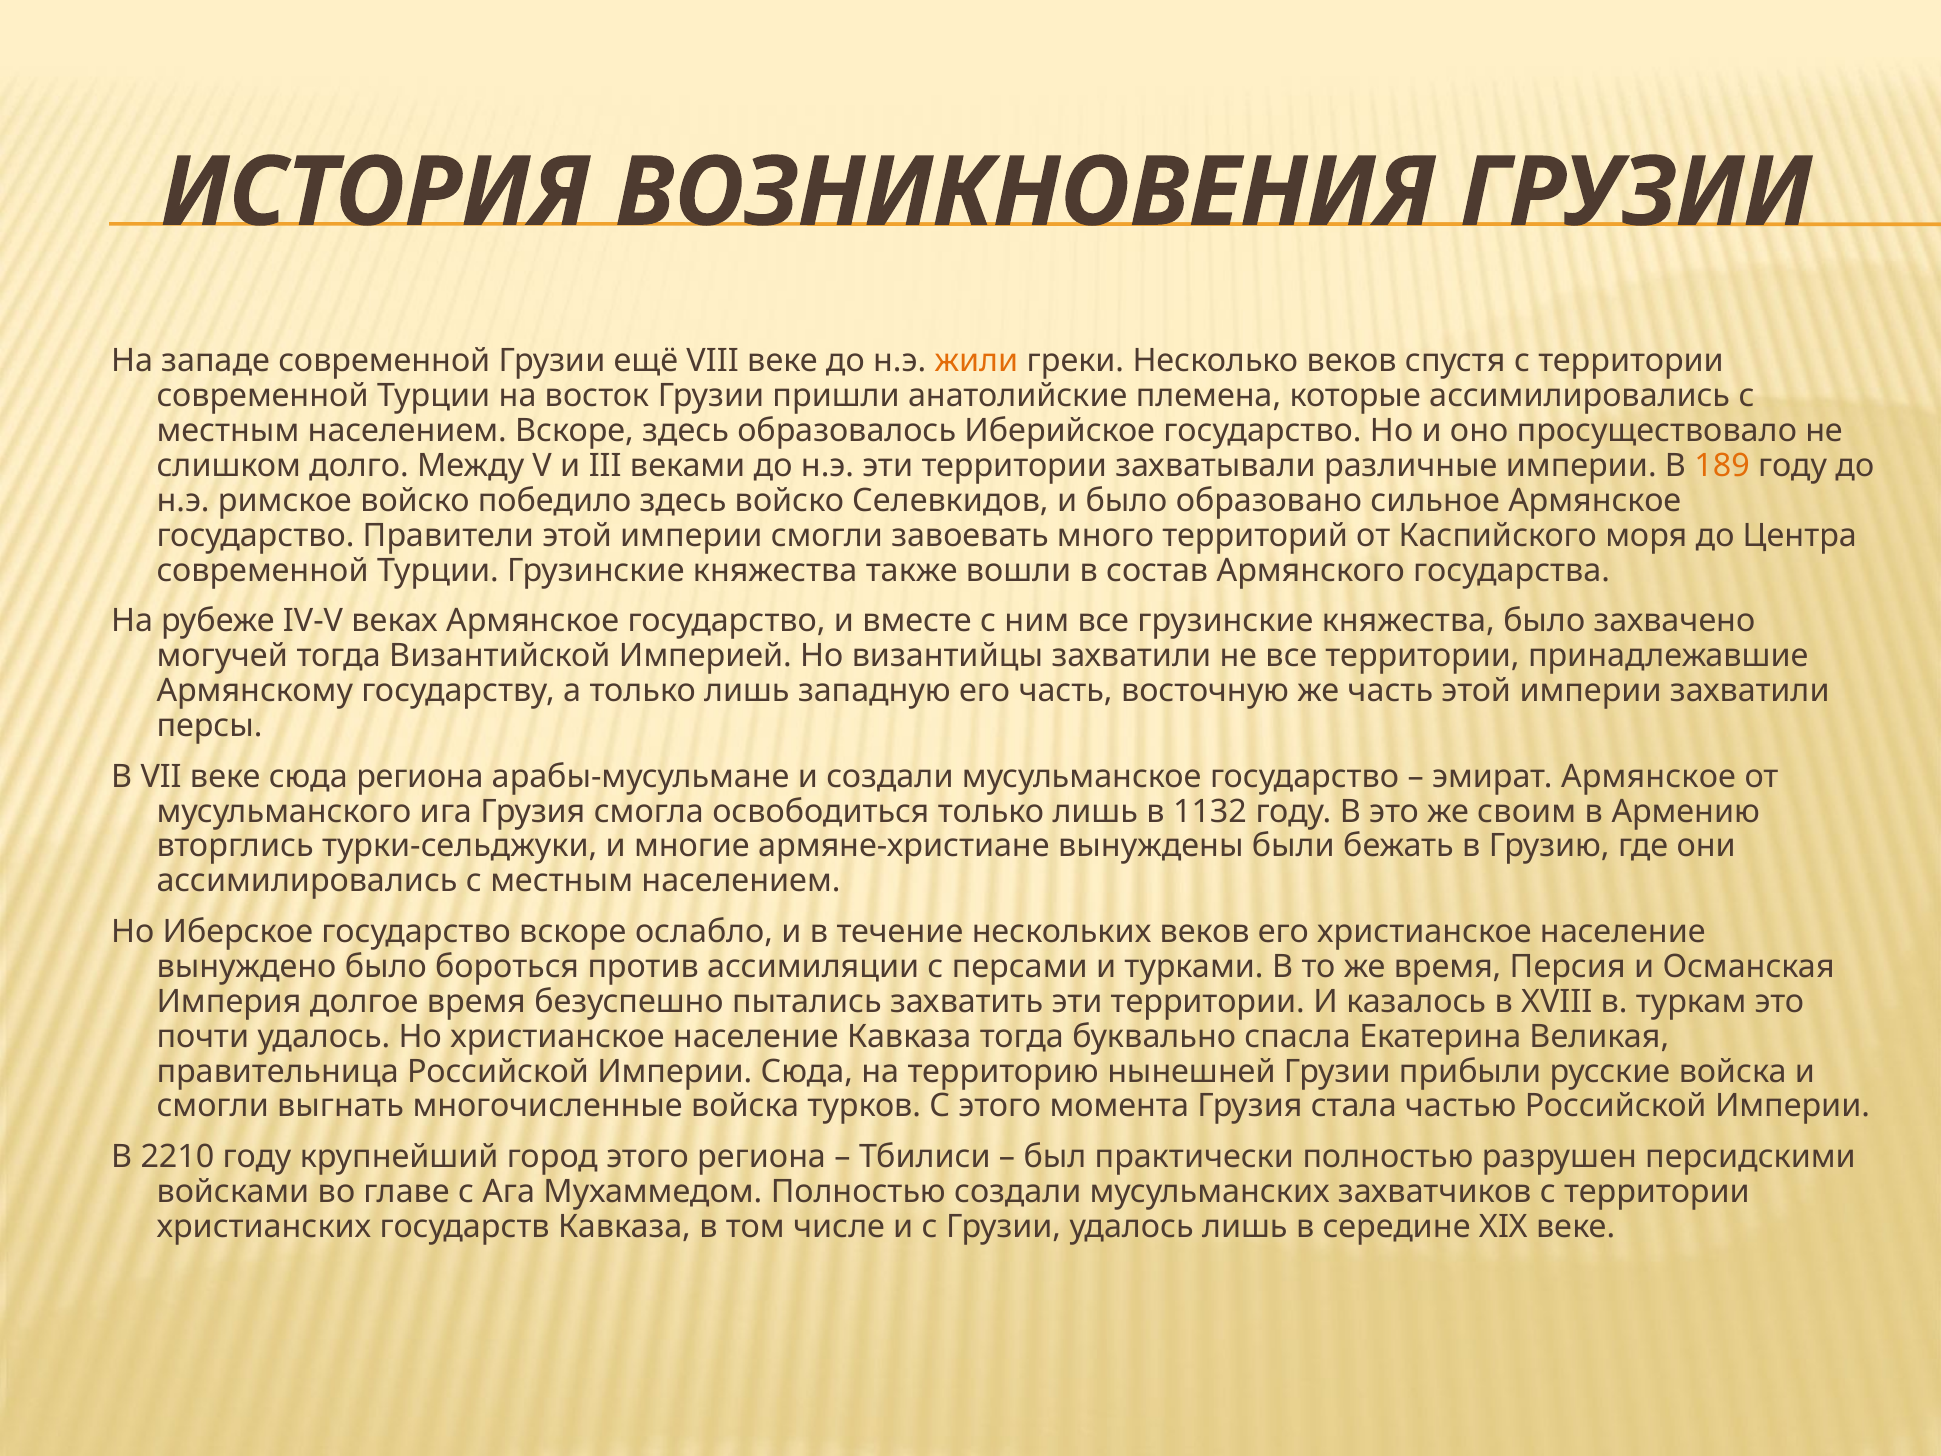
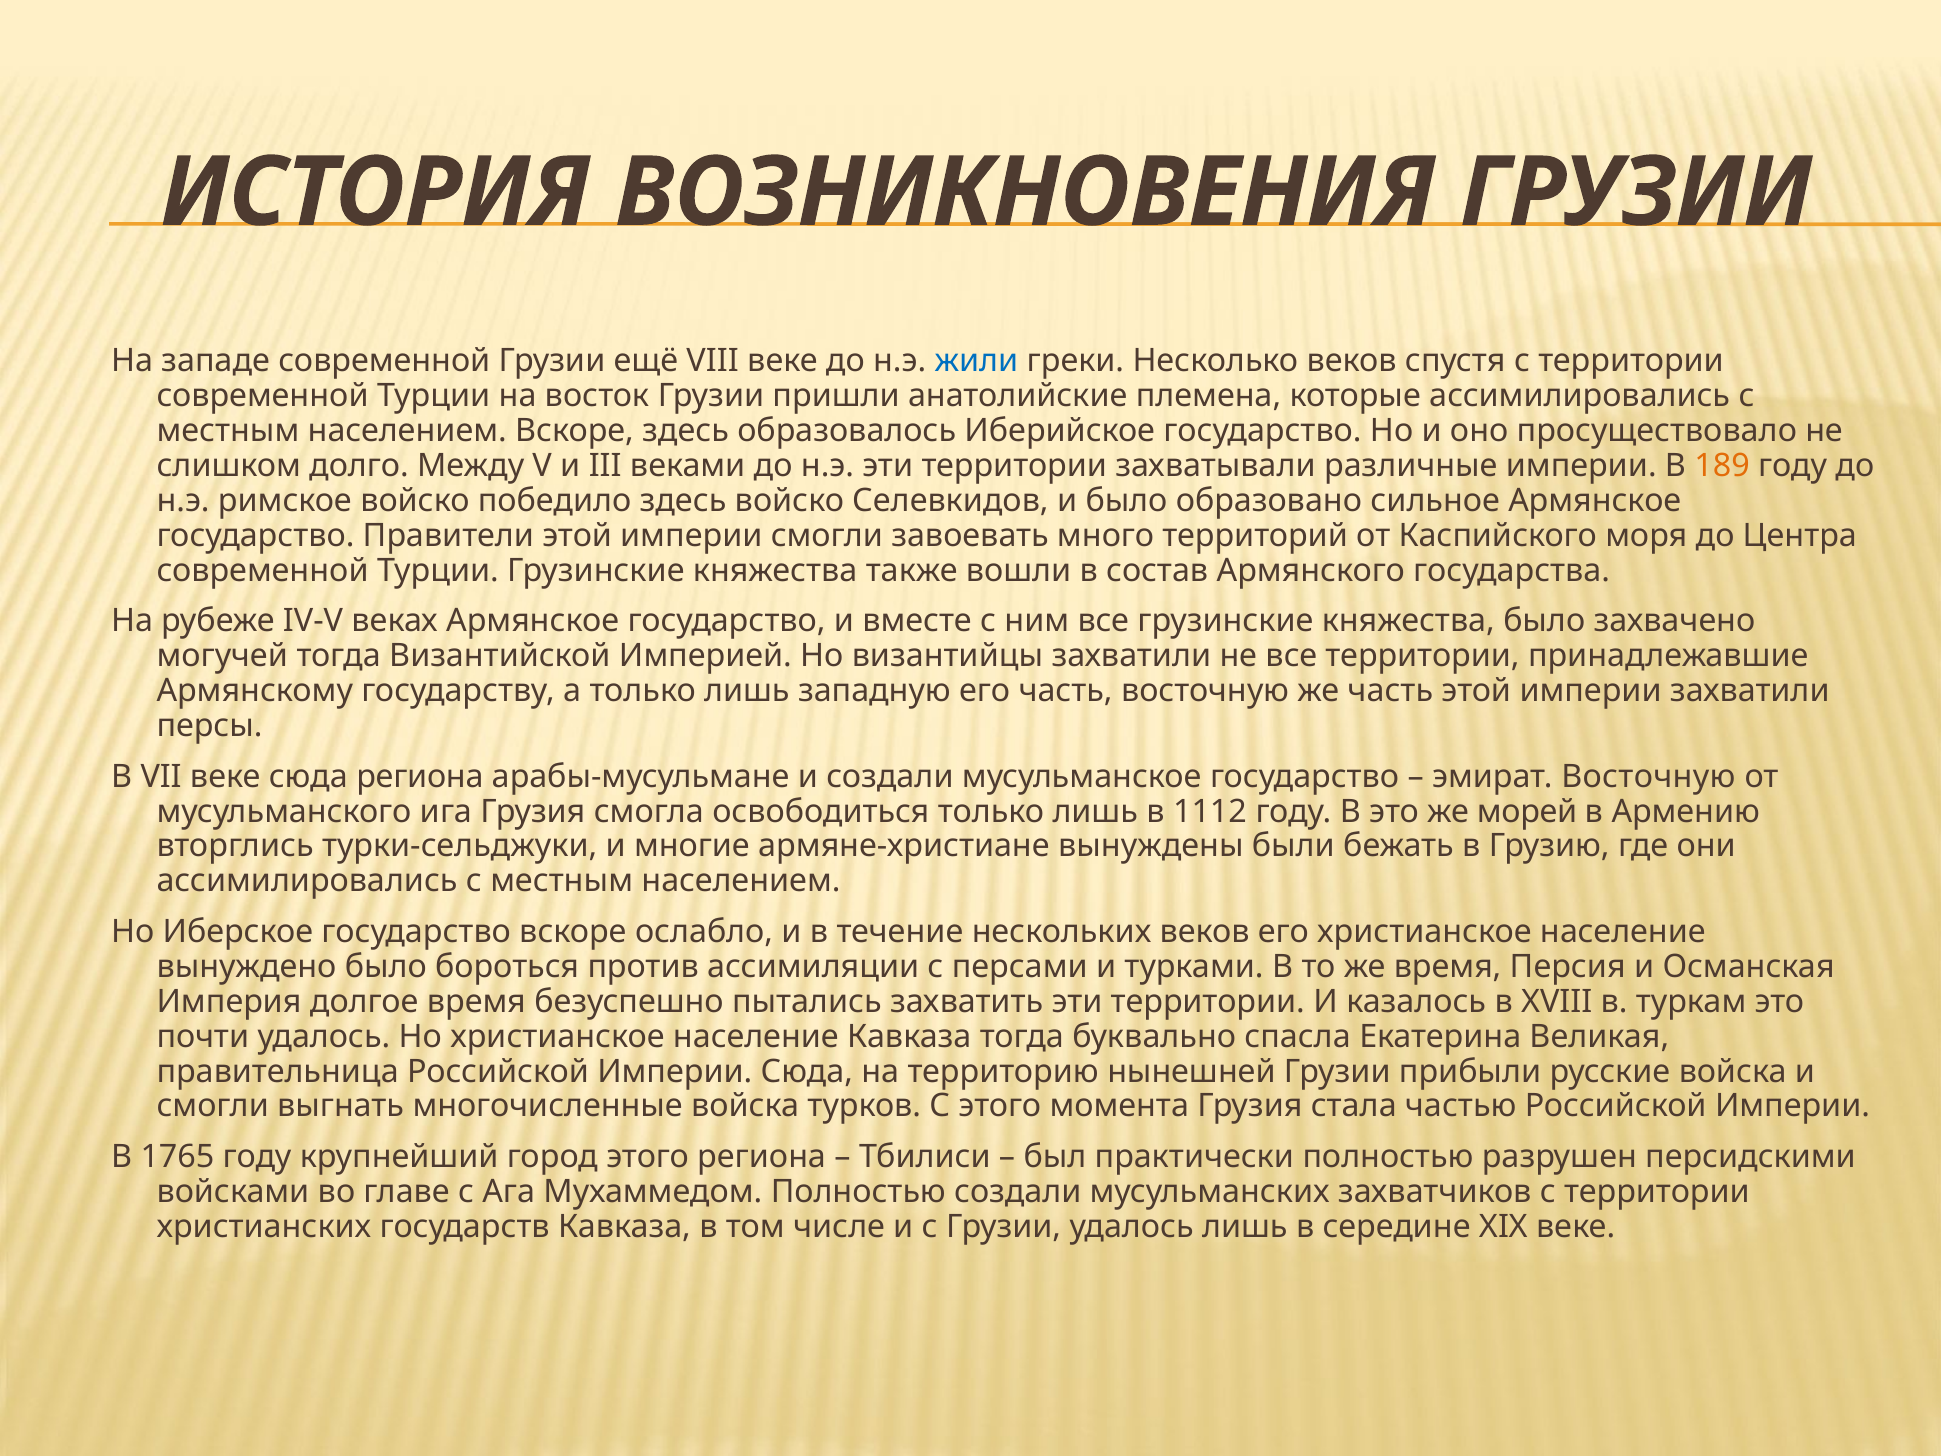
жили colour: orange -> blue
эмират Армянское: Армянское -> Восточную
1132: 1132 -> 1112
своим: своим -> морей
2210: 2210 -> 1765
